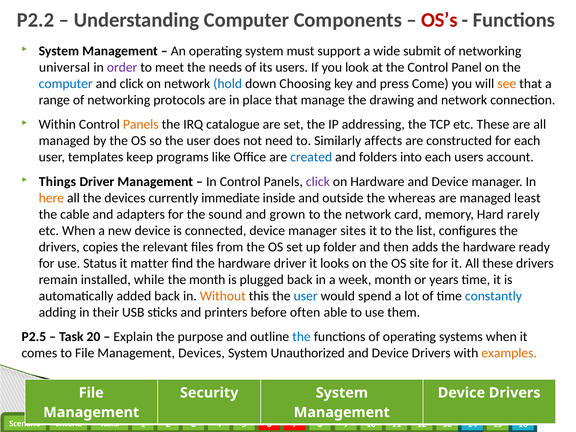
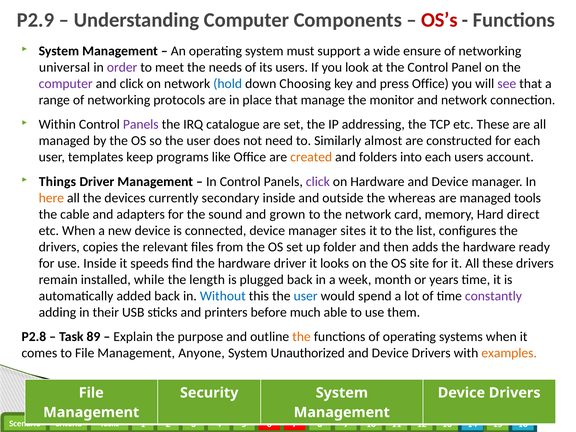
P2.2: P2.2 -> P2.9
submit: submit -> ensure
computer at (66, 84) colour: blue -> purple
press Come: Come -> Office
see colour: orange -> purple
drawing: drawing -> monitor
Panels at (141, 124) colour: orange -> purple
affects: affects -> almost
created colour: blue -> orange
immediate: immediate -> secondary
least: least -> tools
rarely: rarely -> direct
use Status: Status -> Inside
matter: matter -> speeds
the month: month -> length
Without colour: orange -> blue
constantly colour: blue -> purple
often: often -> much
P2.5: P2.5 -> P2.8
20: 20 -> 89
the at (302, 337) colour: blue -> orange
Management Devices: Devices -> Anyone
